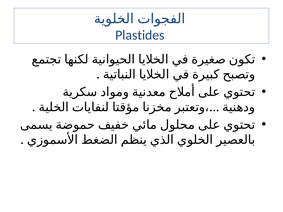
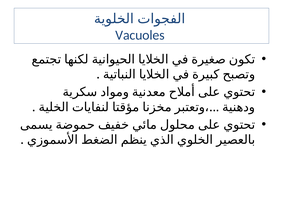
Plastides: Plastides -> Vacuoles
